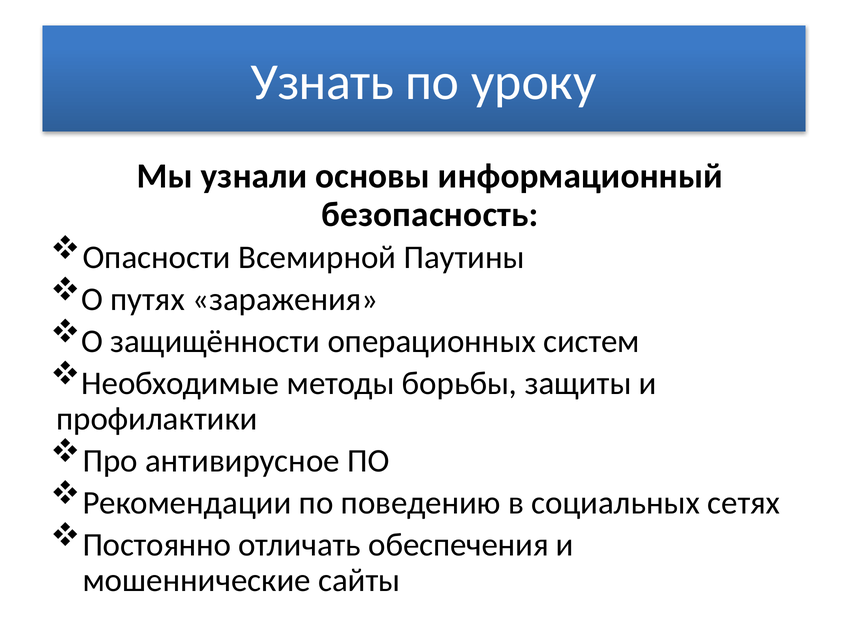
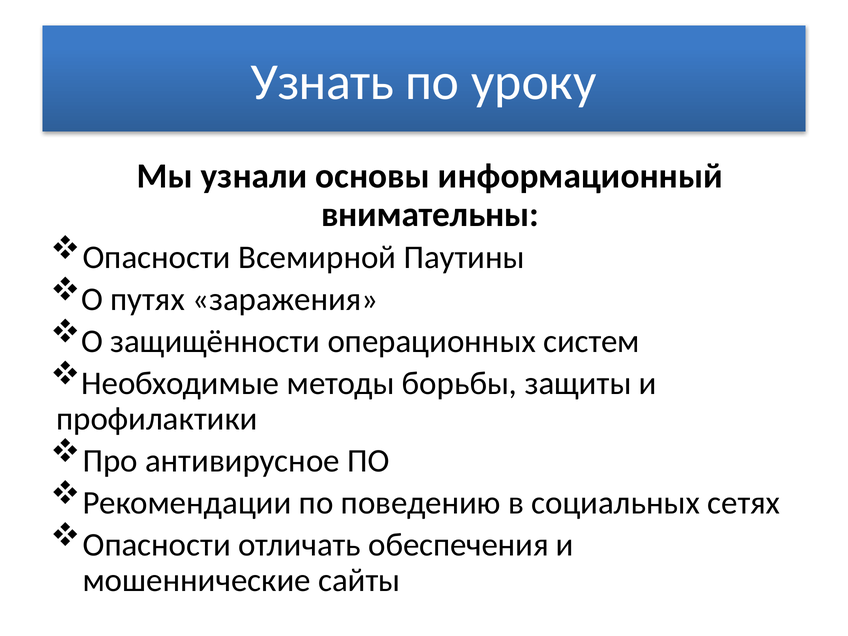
безопасность: безопасность -> внимательны
Постоянно at (157, 545): Постоянно -> Опасности
